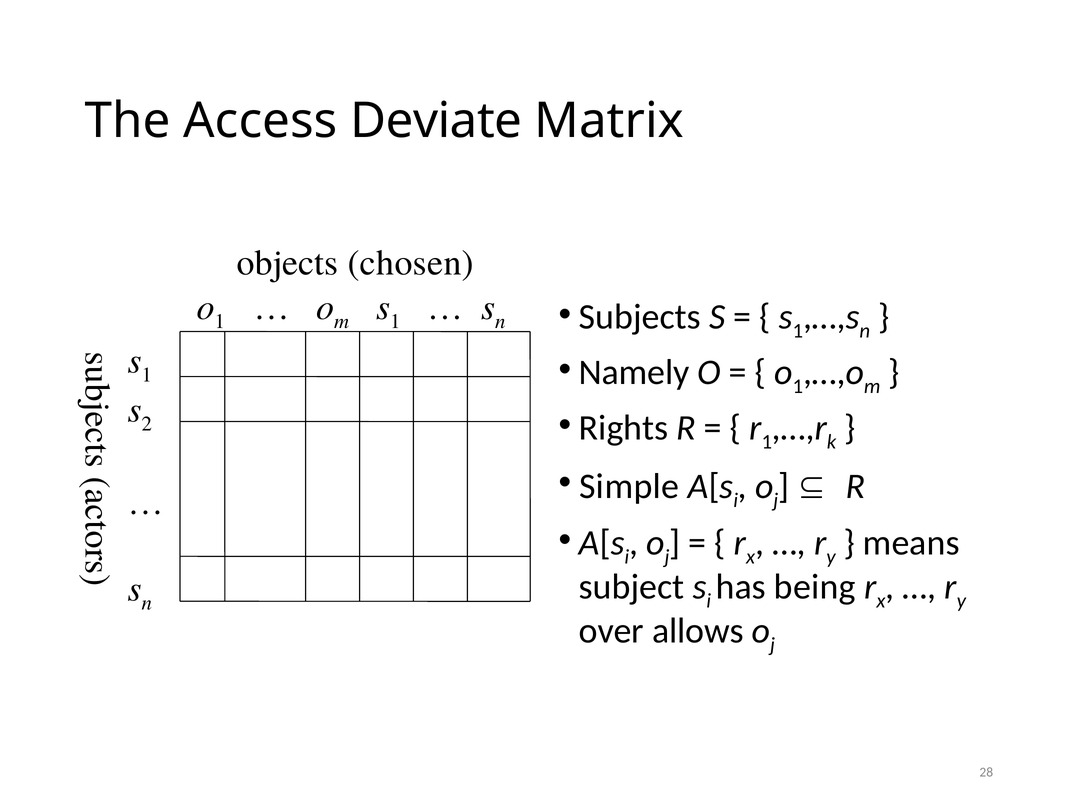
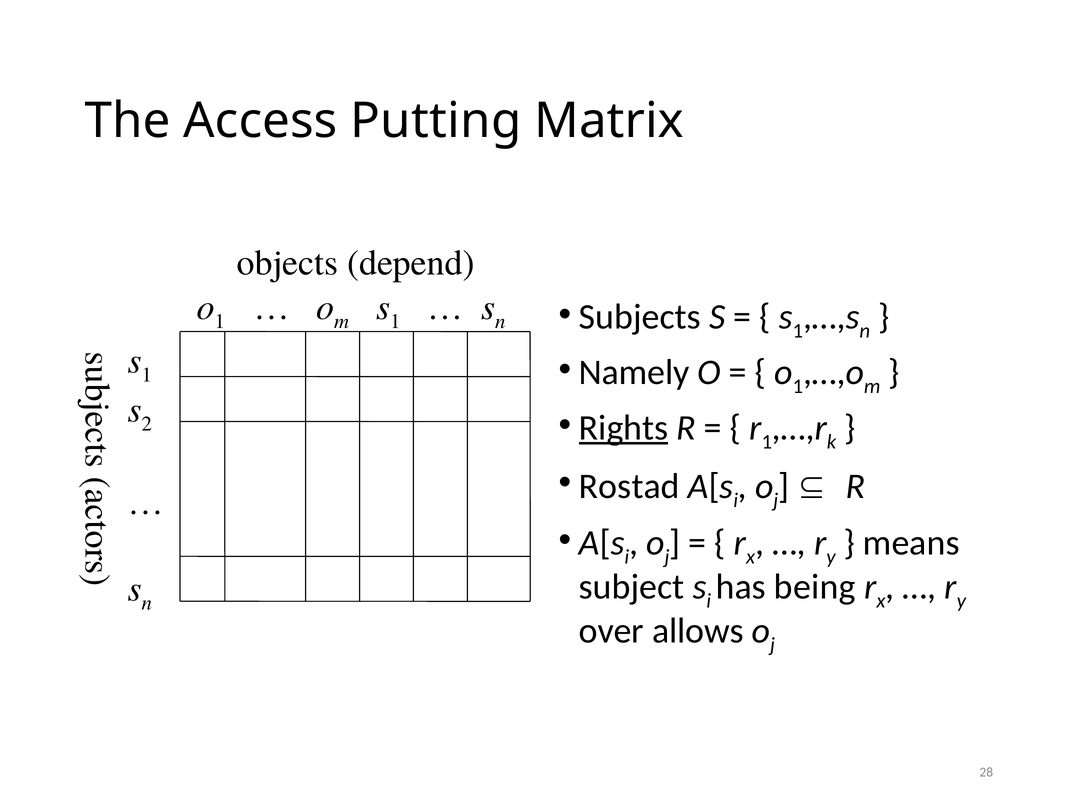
Deviate: Deviate -> Putting
chosen: chosen -> depend
Rights underline: none -> present
Simple: Simple -> Rostad
